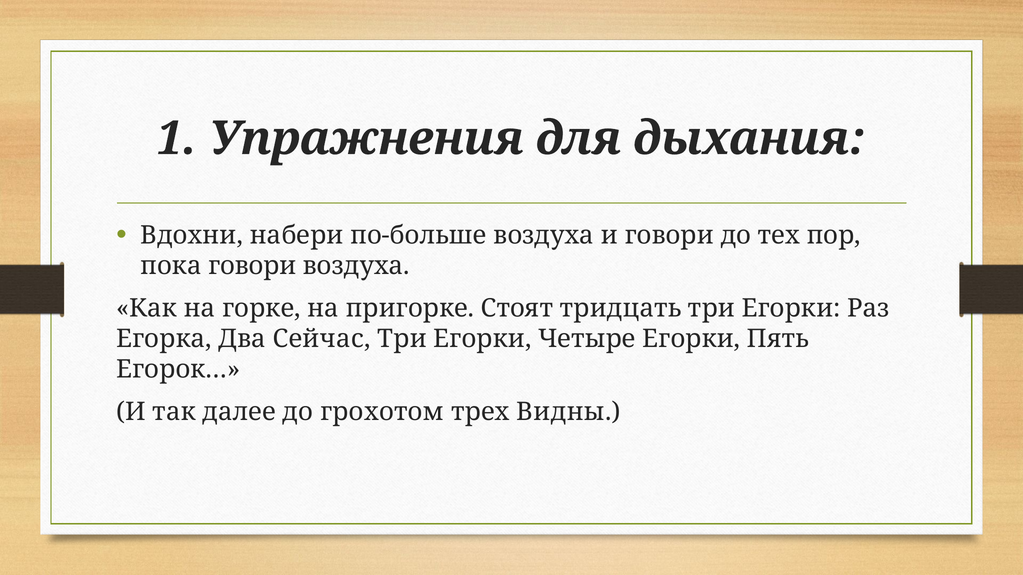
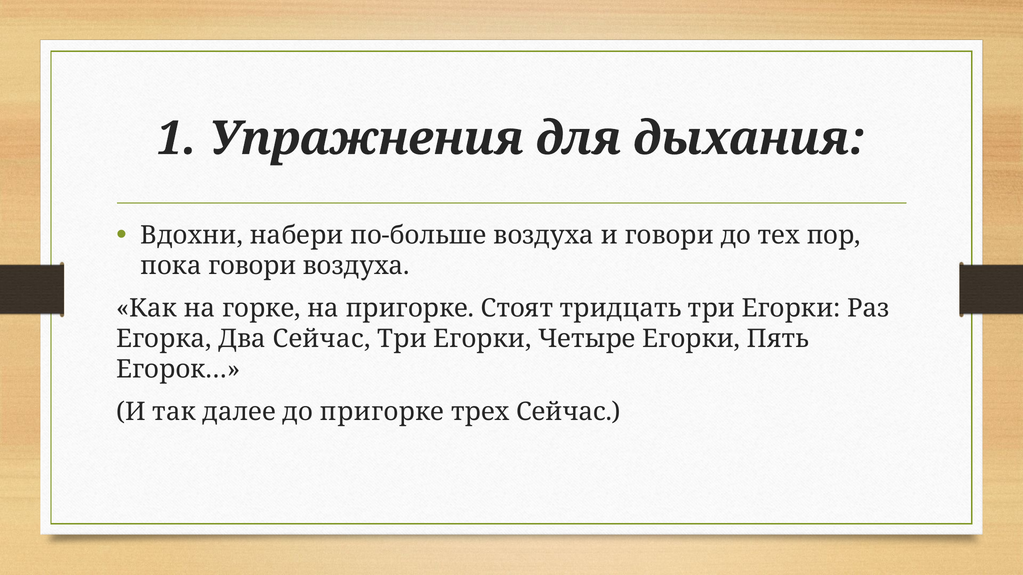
до грохотом: грохотом -> пригорке
трех Видны: Видны -> Сейчас
